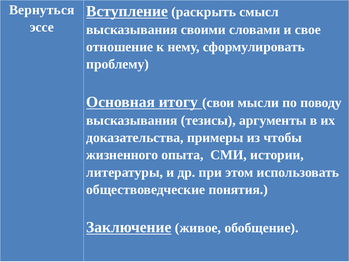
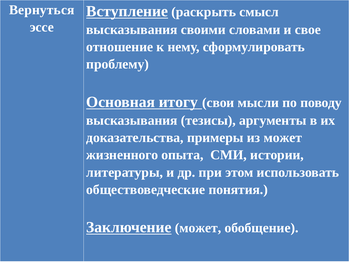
из чтобы: чтобы -> может
Заключение живое: живое -> может
